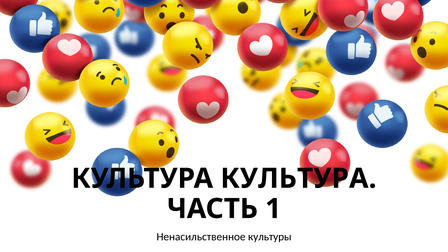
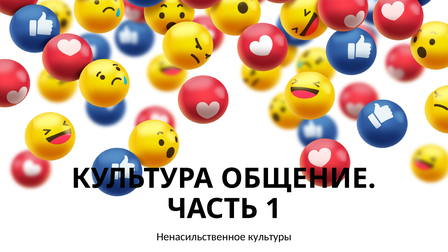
КУЛЬТУРА КУЛЬТУРА: КУЛЬТУРА -> ОБЩЕНИЕ
